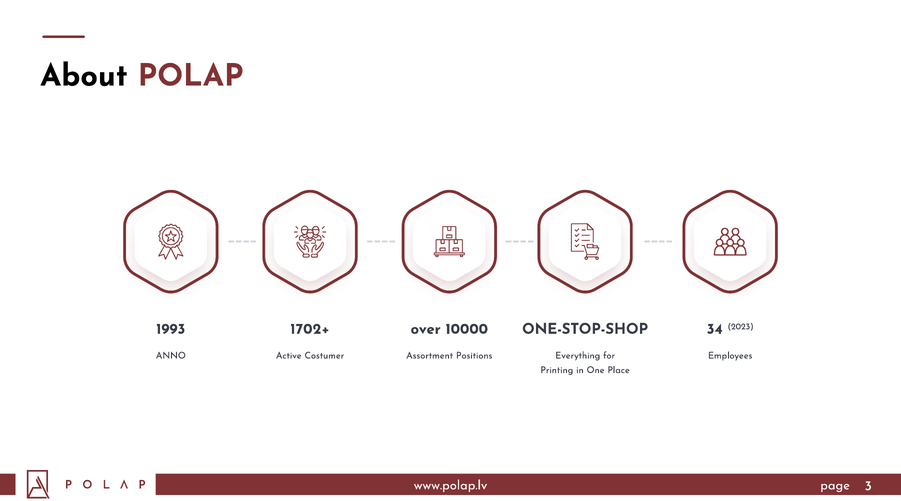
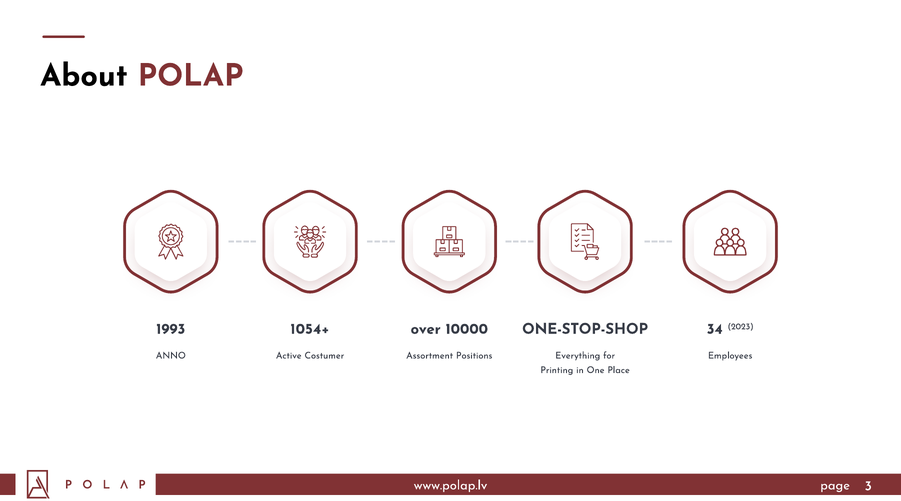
1702+: 1702+ -> 1054+
